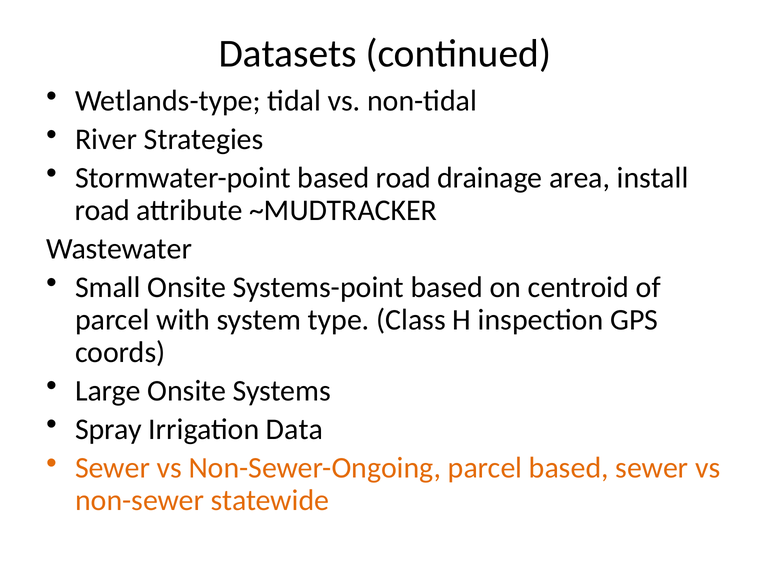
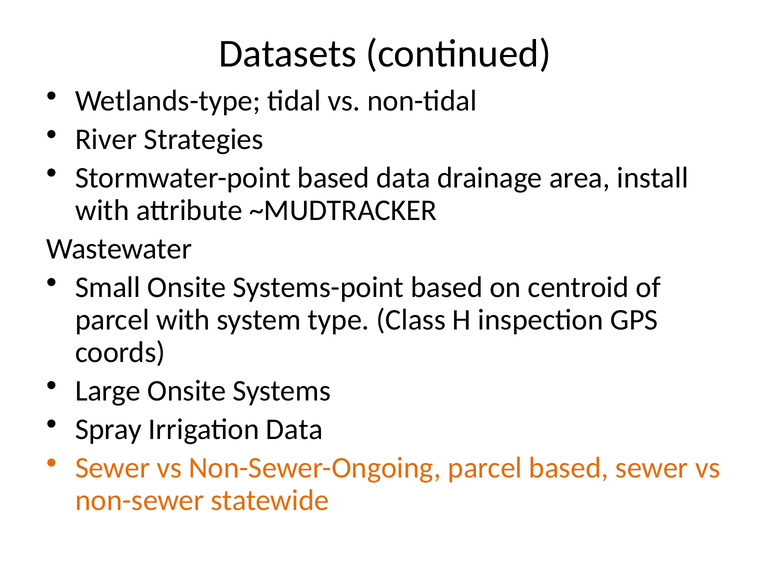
based road: road -> data
road at (102, 210): road -> with
